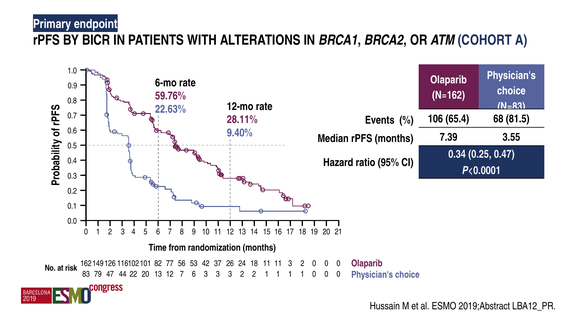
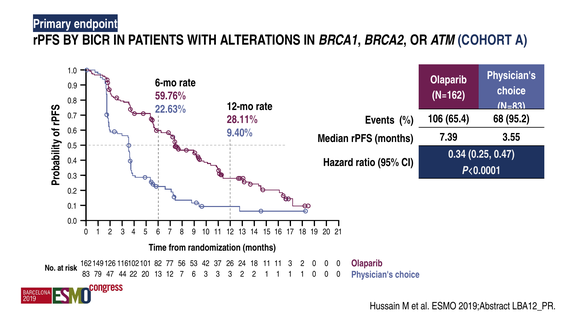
81.5: 81.5 -> 95.2
